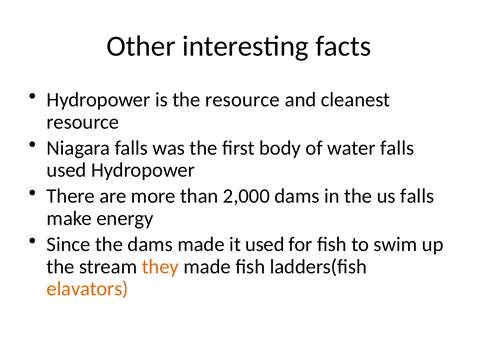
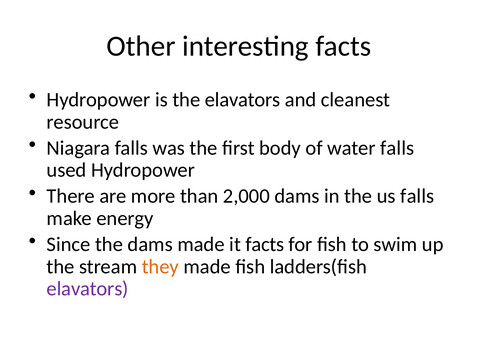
the resource: resource -> elavators
it used: used -> facts
elavators at (88, 289) colour: orange -> purple
